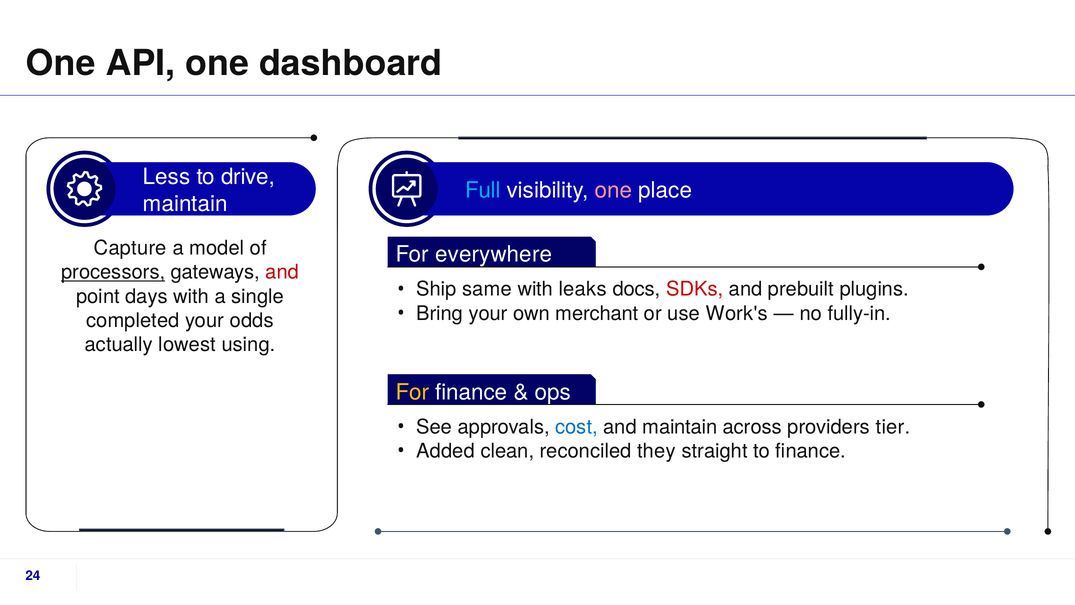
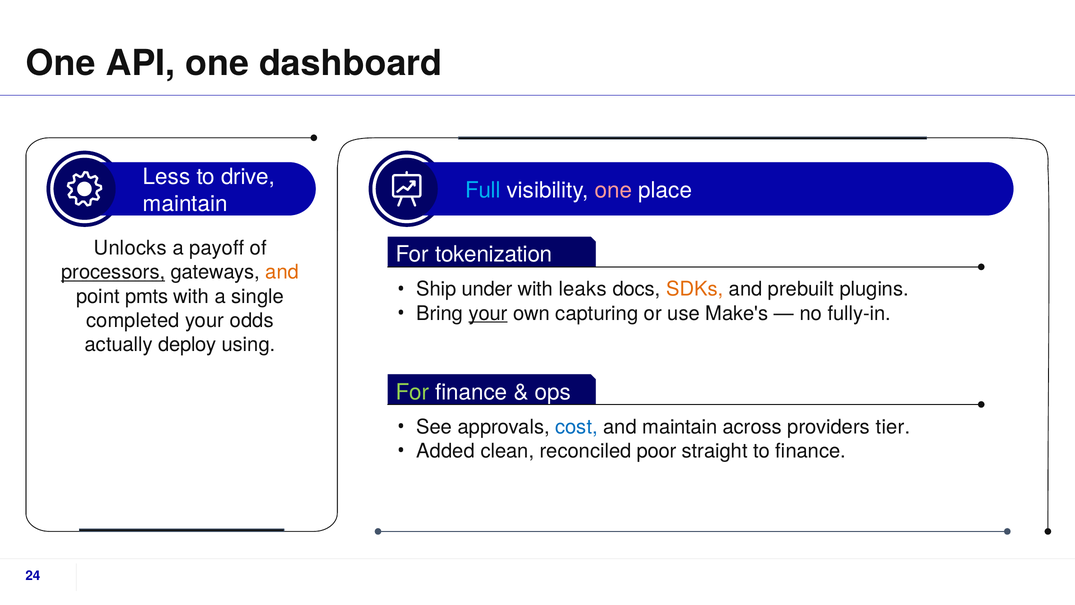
Capture: Capture -> Unlocks
model: model -> payoff
everywhere: everywhere -> tokenization
and at (282, 272) colour: red -> orange
same: same -> under
SDKs colour: red -> orange
days: days -> pmts
your at (488, 313) underline: none -> present
merchant: merchant -> capturing
Work's: Work's -> Make's
lowest: lowest -> deploy
For at (412, 392) colour: yellow -> light green
they: they -> poor
